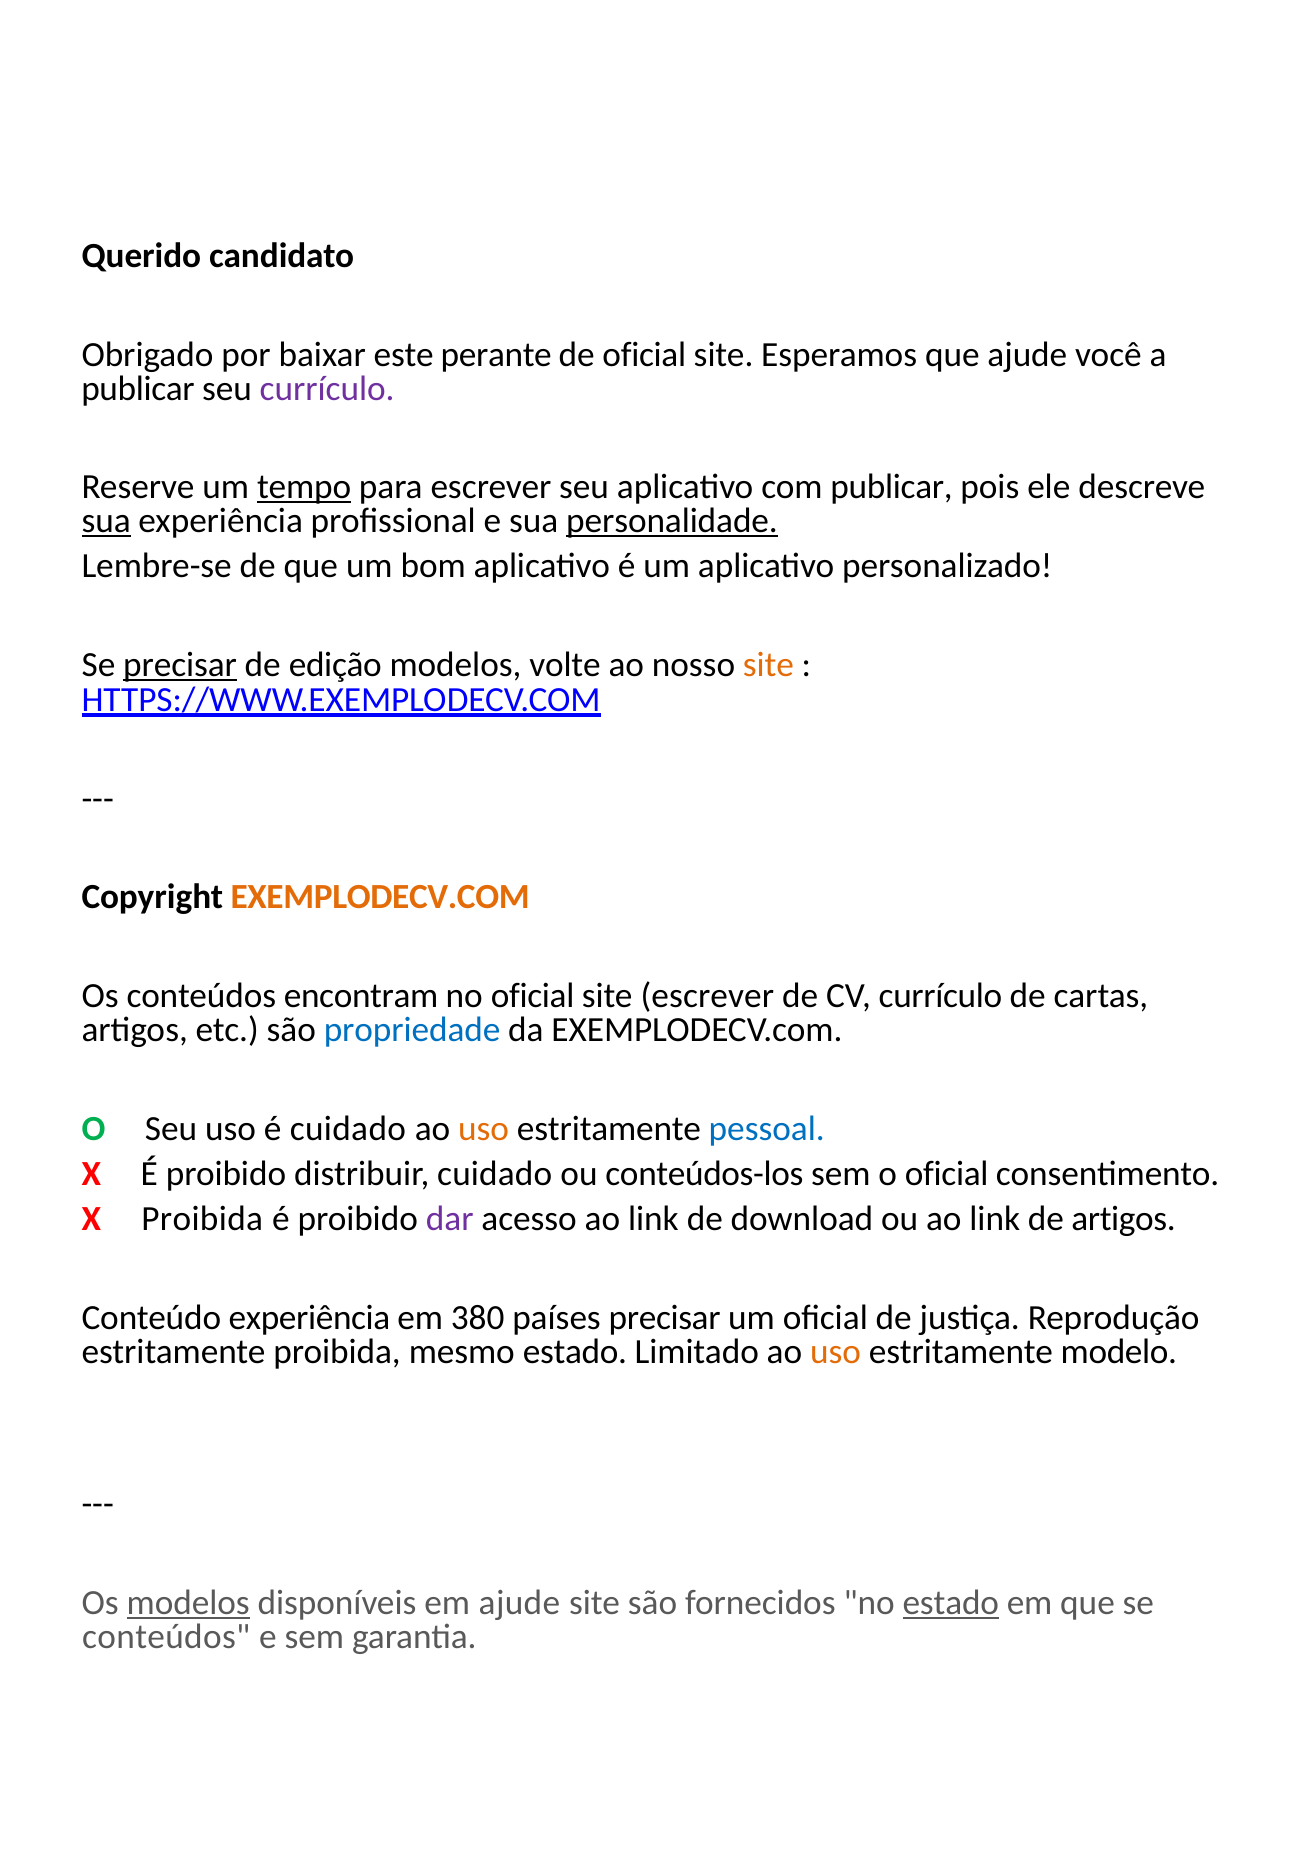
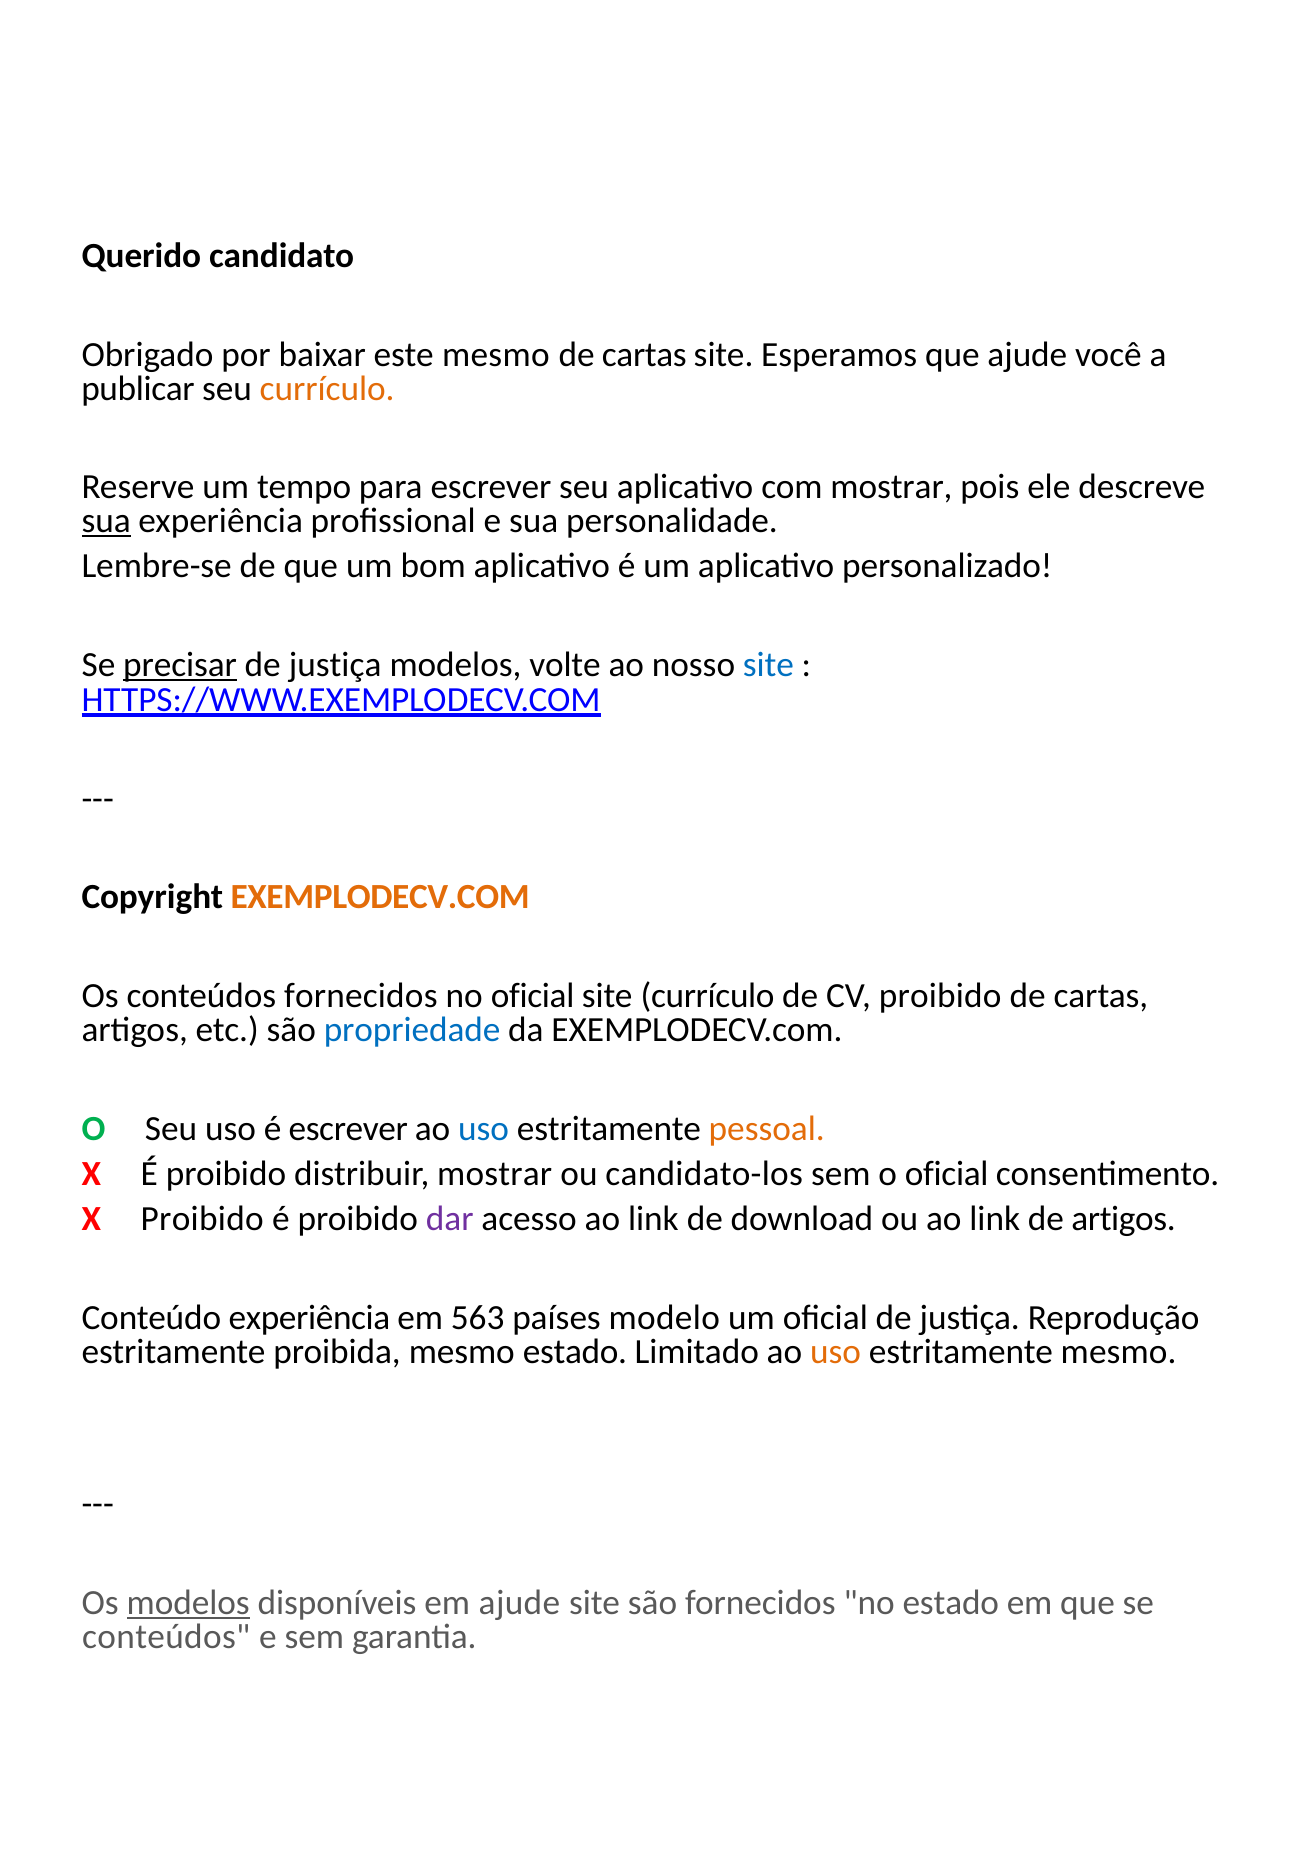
este perante: perante -> mesmo
oficial at (644, 355): oficial -> cartas
currículo at (327, 388) colour: purple -> orange
tempo underline: present -> none
com publicar: publicar -> mostrar
personalidade underline: present -> none
edição at (335, 665): edição -> justiça
site at (768, 665) colour: orange -> blue
conteúdos encontram: encontram -> fornecidos
site escrever: escrever -> currículo
CV currículo: currículo -> proibido
é cuidado: cuidado -> escrever
uso at (484, 1129) colour: orange -> blue
pessoal colour: blue -> orange
distribuir cuidado: cuidado -> mostrar
conteúdos-los: conteúdos-los -> candidato-los
X Proibida: Proibida -> Proibido
380: 380 -> 563
países precisar: precisar -> modelo
estritamente modelo: modelo -> mesmo
estado at (951, 1604) underline: present -> none
